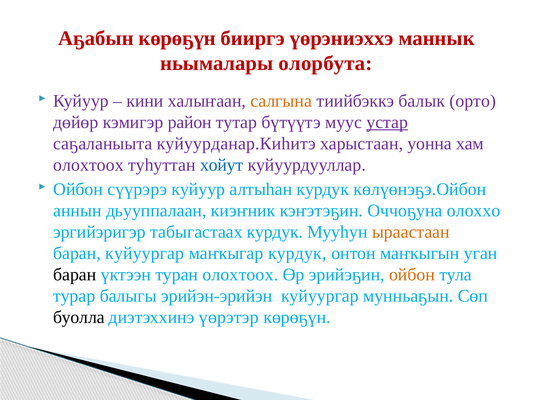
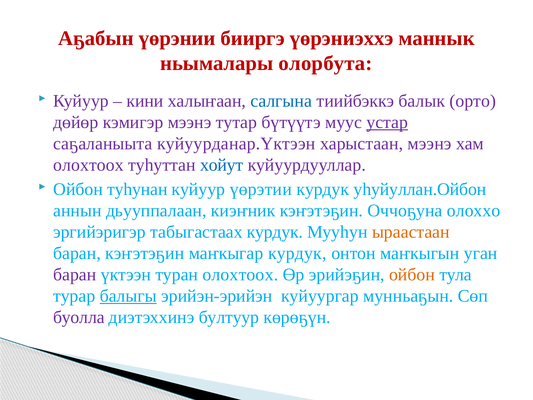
Аҕабын көрөҕүн: көрөҕүн -> үөрэнии
салгына colour: orange -> blue
кэмигэр район: район -> мээнэ
куйуурданар.Киһитэ: куйуурданар.Киһитэ -> куйуурданар.Үктээн
харыстаан уонна: уонна -> мээнэ
сүүрэрэ: сүүрэрэ -> туһунан
алтыһан: алтыһан -> үөрэтии
көлүөнэҕэ.Ойбон: көлүөнэҕэ.Ойбон -> уһуйуллан.Ойбон
баран куйуургар: куйуургар -> кэҥэтэҕин
баран at (75, 274) colour: black -> purple
балыгы underline: none -> present
буолла colour: black -> purple
үөрэтэр: үөрэтэр -> бултуур
